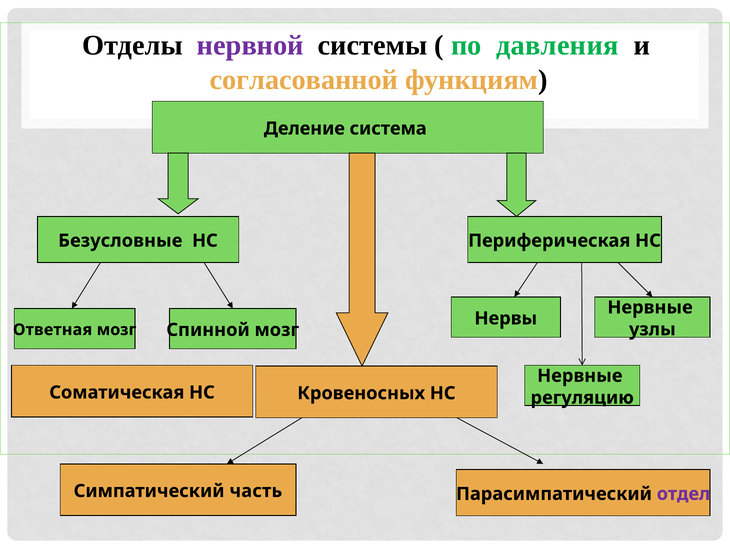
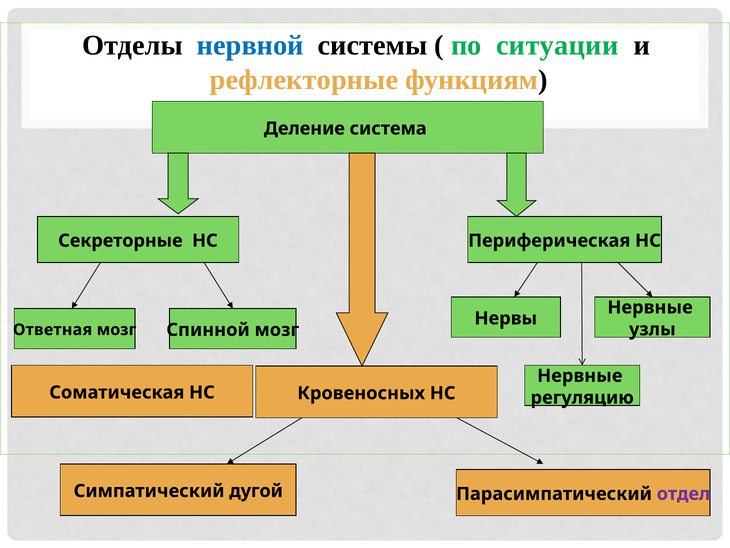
нервной colour: purple -> blue
давления: давления -> ситуации
согласованной: согласованной -> рефлекторные
Безусловные: Безусловные -> Секреторные
часть: часть -> дугой
